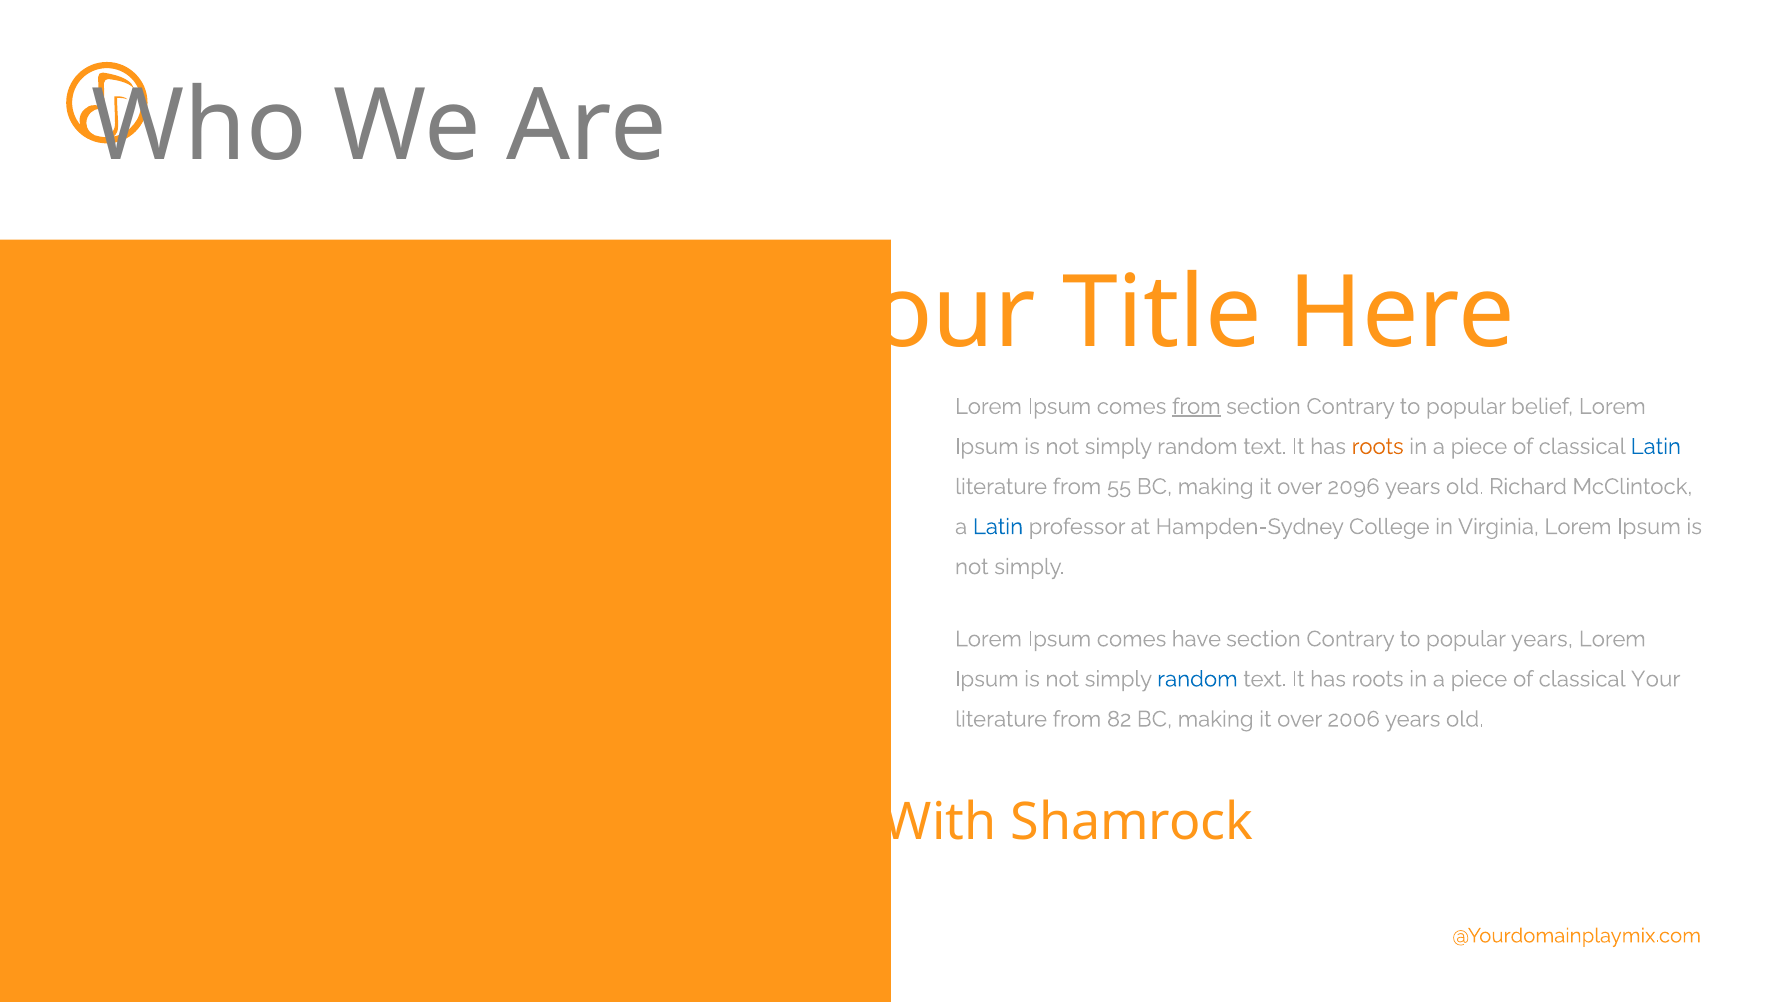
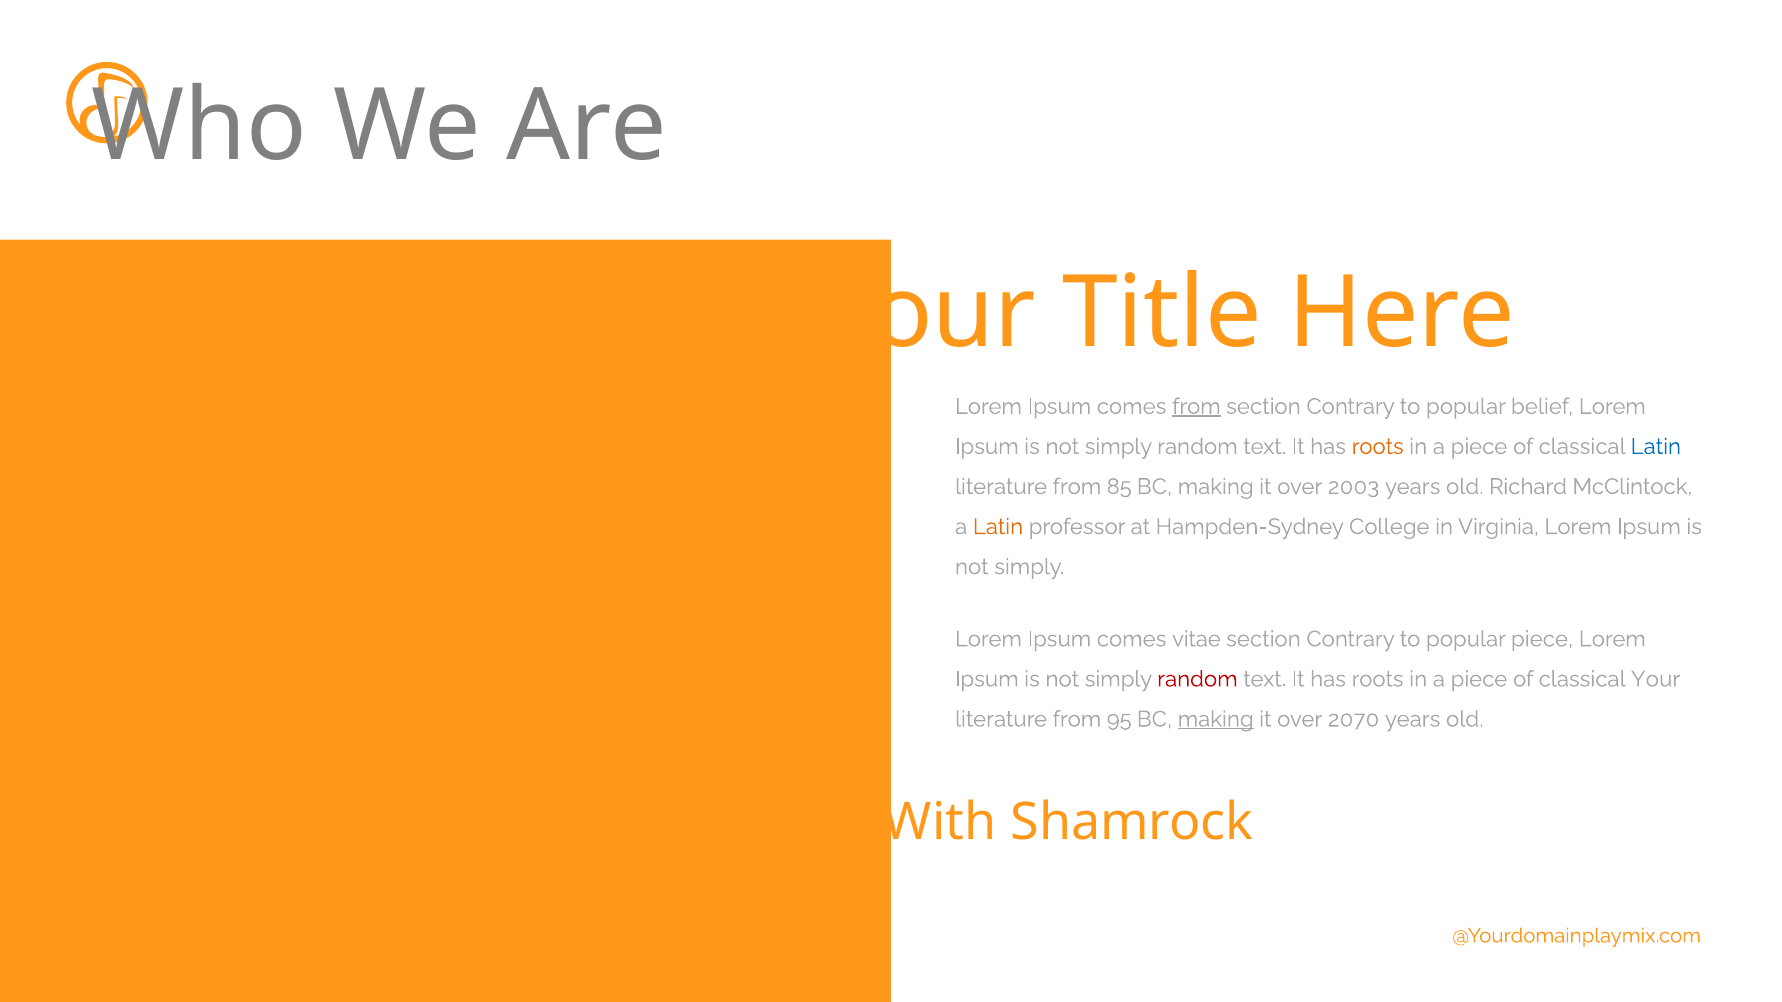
55: 55 -> 85
2096: 2096 -> 2003
Latin at (998, 527) colour: blue -> orange
have: have -> vitae
popular years: years -> piece
random at (1197, 679) colour: blue -> red
82: 82 -> 95
making at (1216, 719) underline: none -> present
2006: 2006 -> 2070
